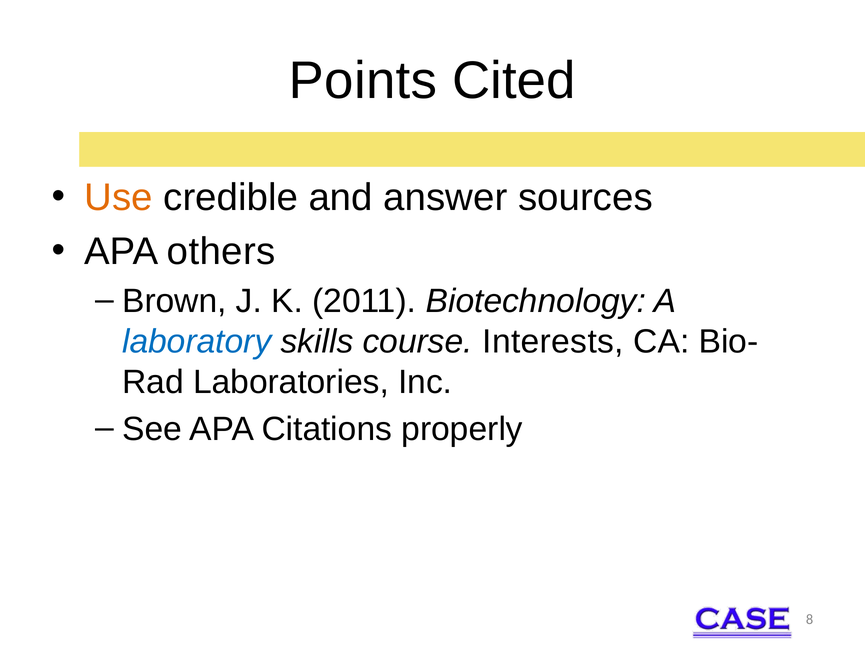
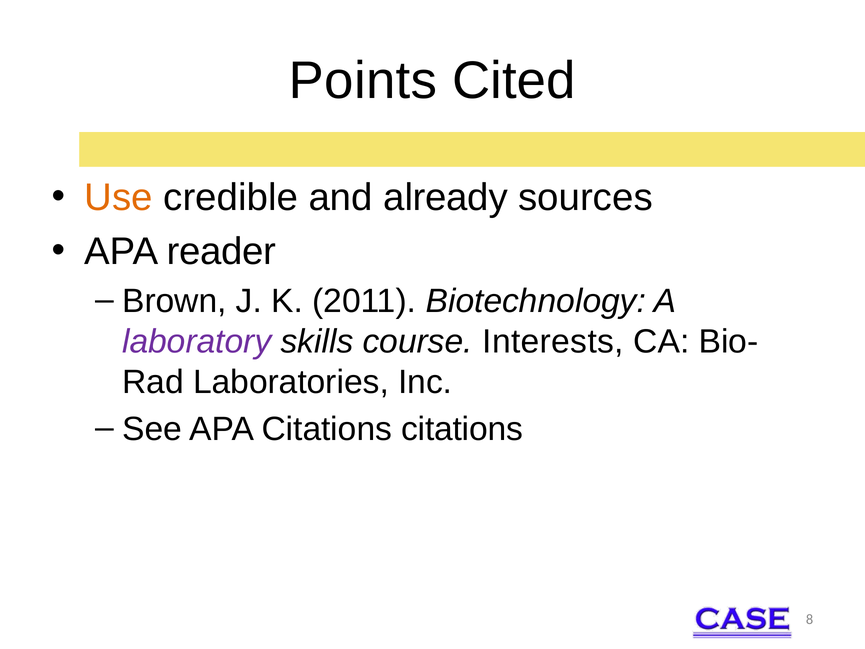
answer: answer -> already
others: others -> reader
laboratory colour: blue -> purple
Citations properly: properly -> citations
